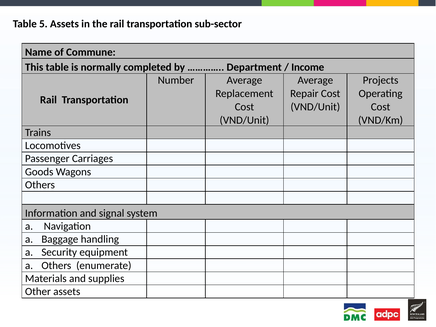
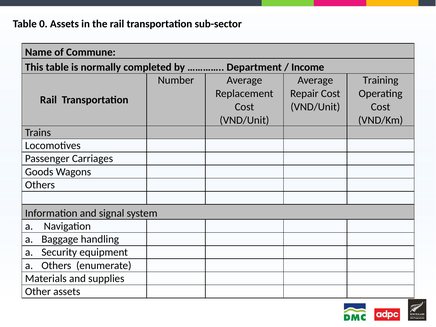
5: 5 -> 0
Projects: Projects -> Training
